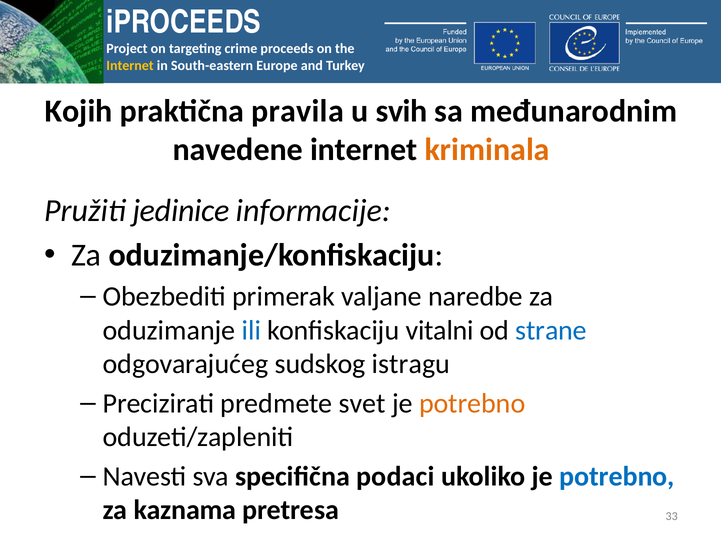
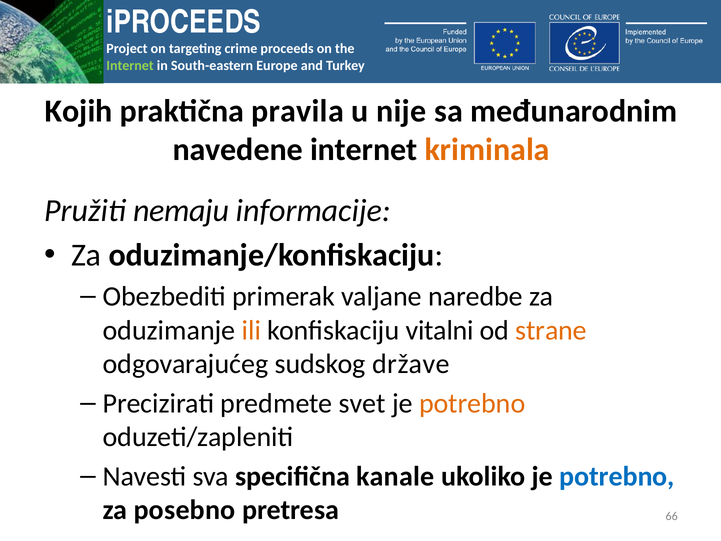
Internet at (130, 66) colour: yellow -> light green
svih: svih -> nije
jedinice: jedinice -> nemaju
ili colour: blue -> orange
strane colour: blue -> orange
istragu: istragu -> države
podaci: podaci -> kanale
kaznama: kaznama -> posebno
33: 33 -> 66
